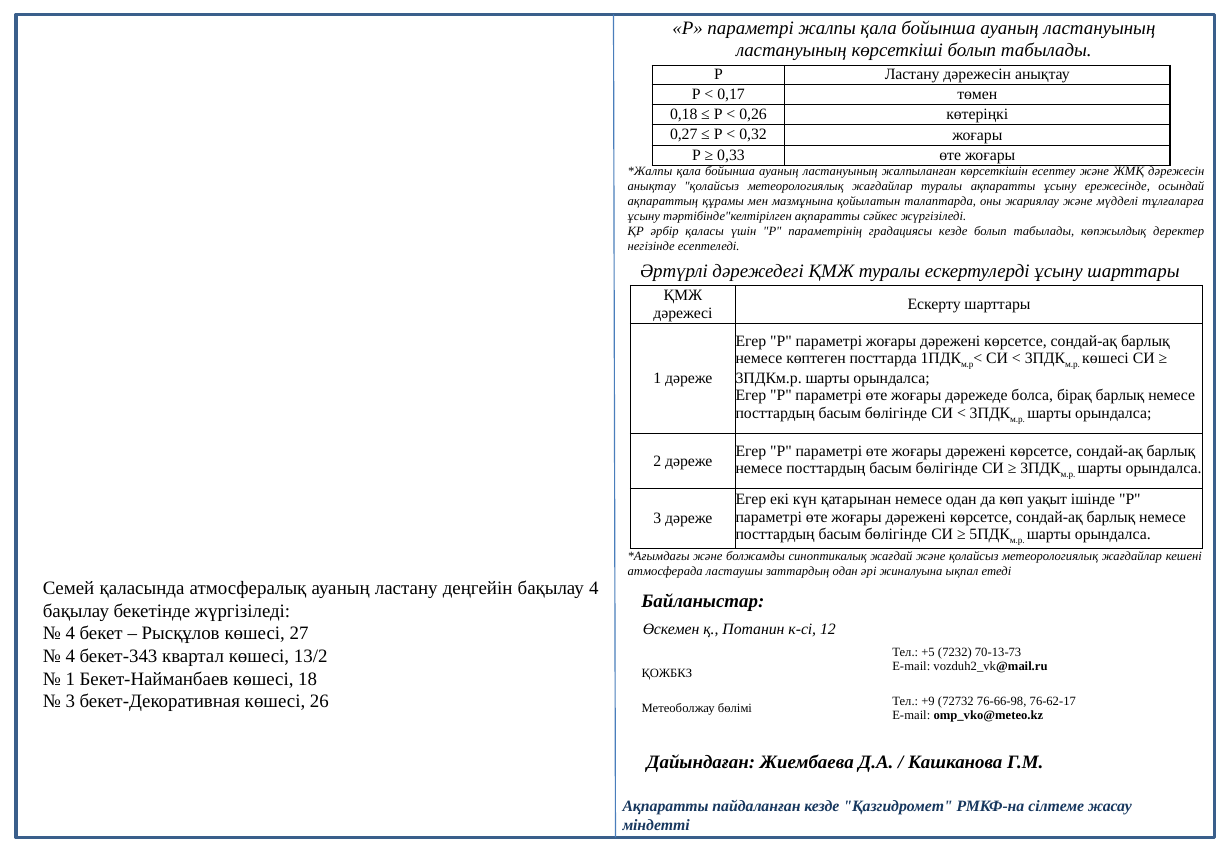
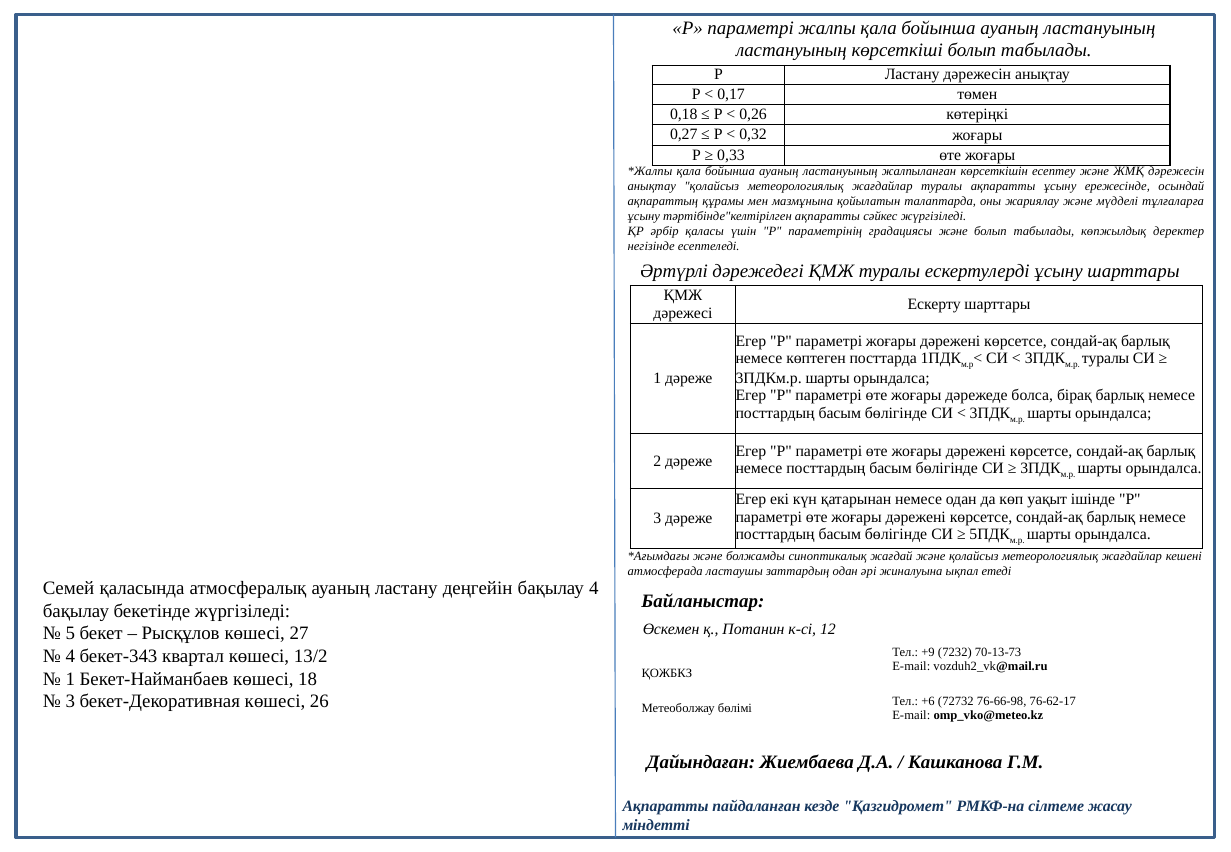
градациясы кезде: кезде -> және
көшесі at (1106, 359): көшесі -> туралы
4 at (70, 634): 4 -> 5
+5: +5 -> +9
+9: +9 -> +6
